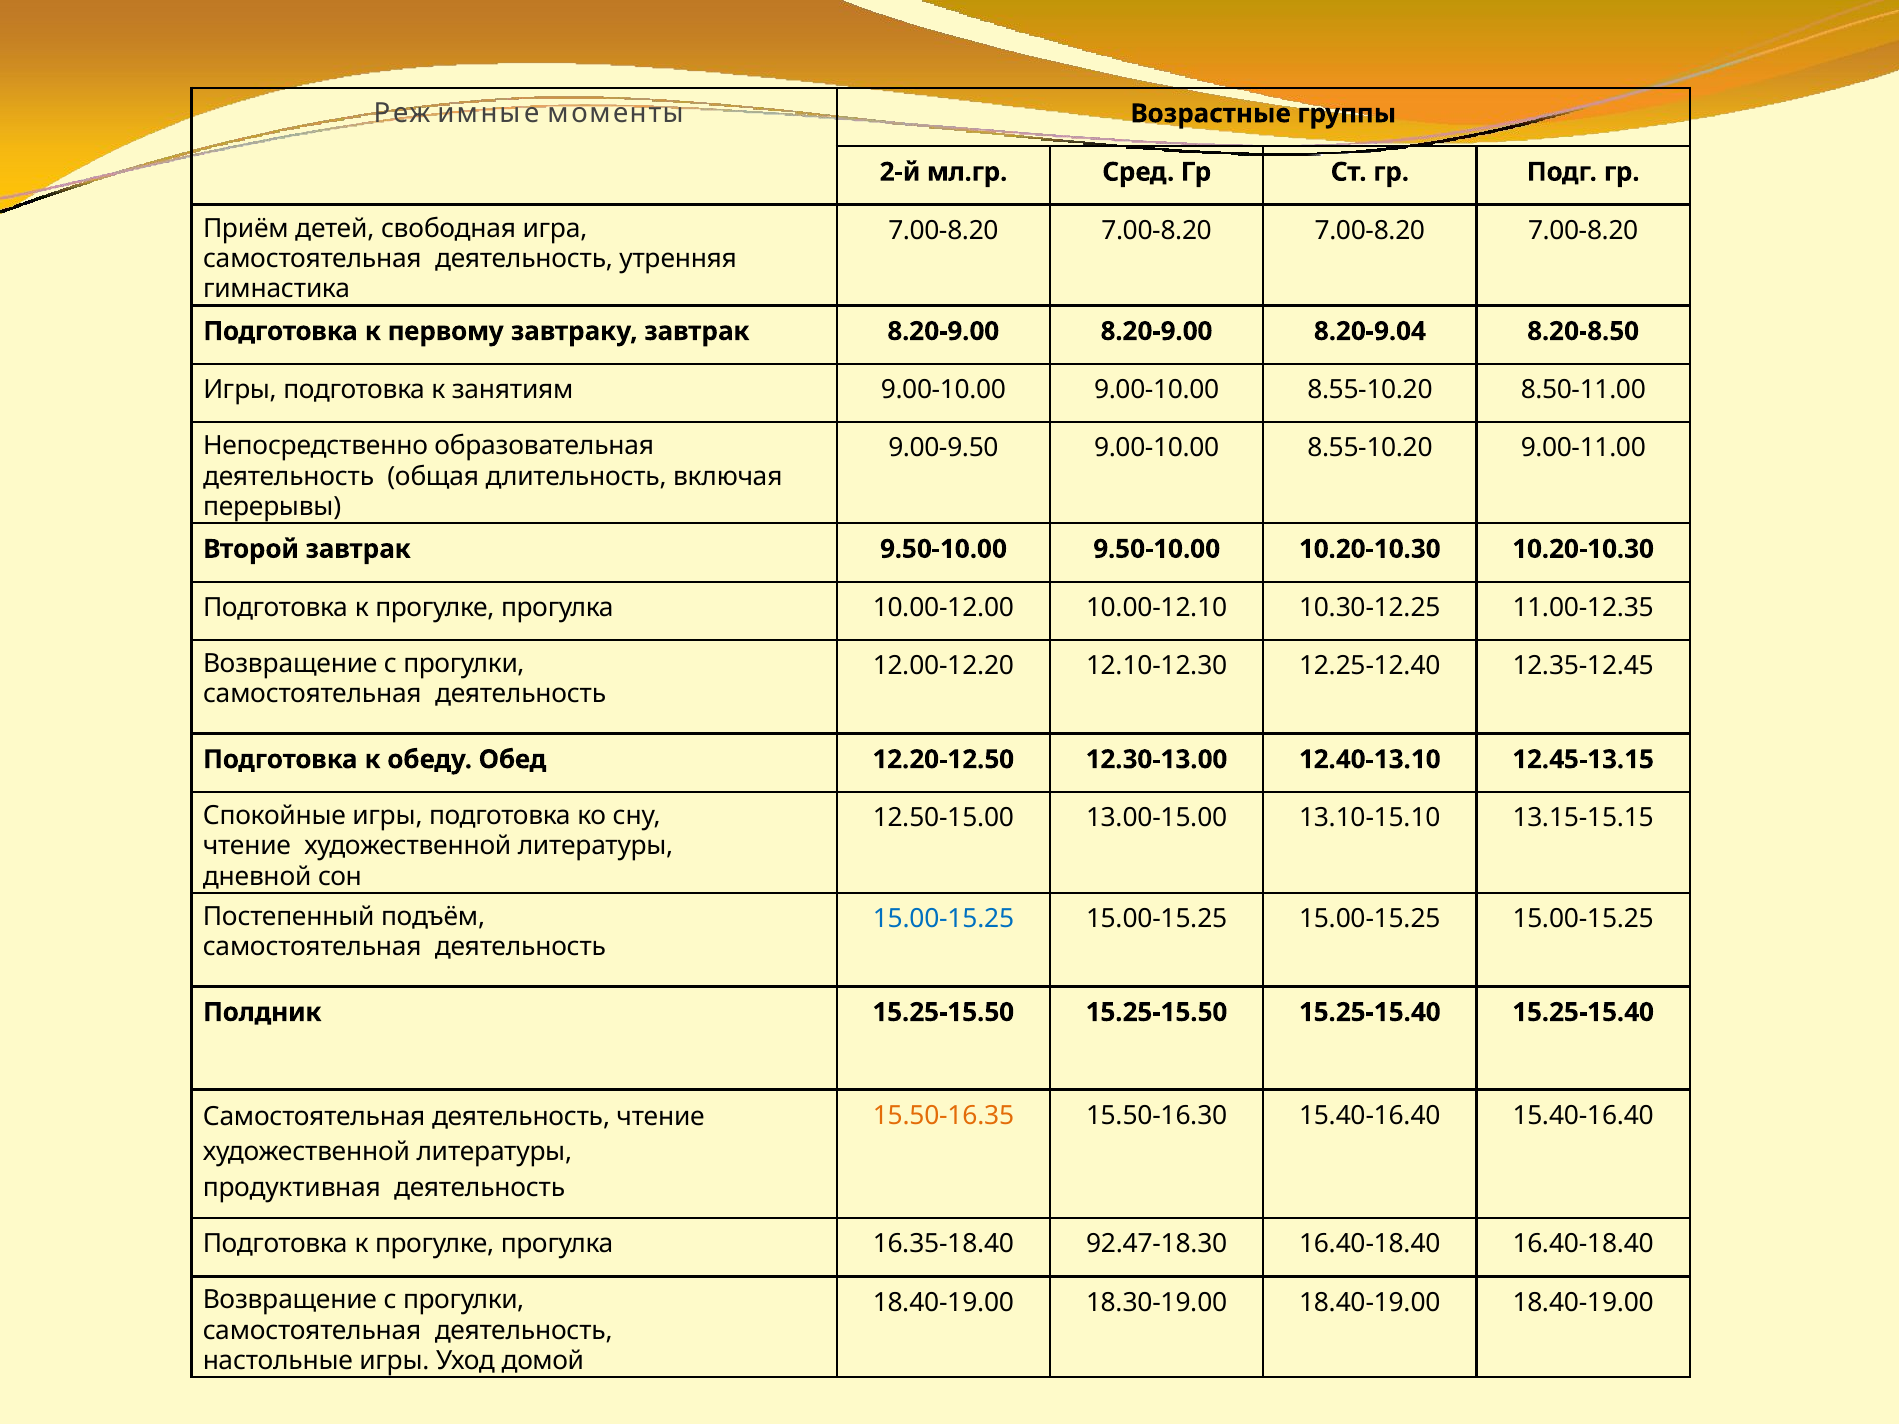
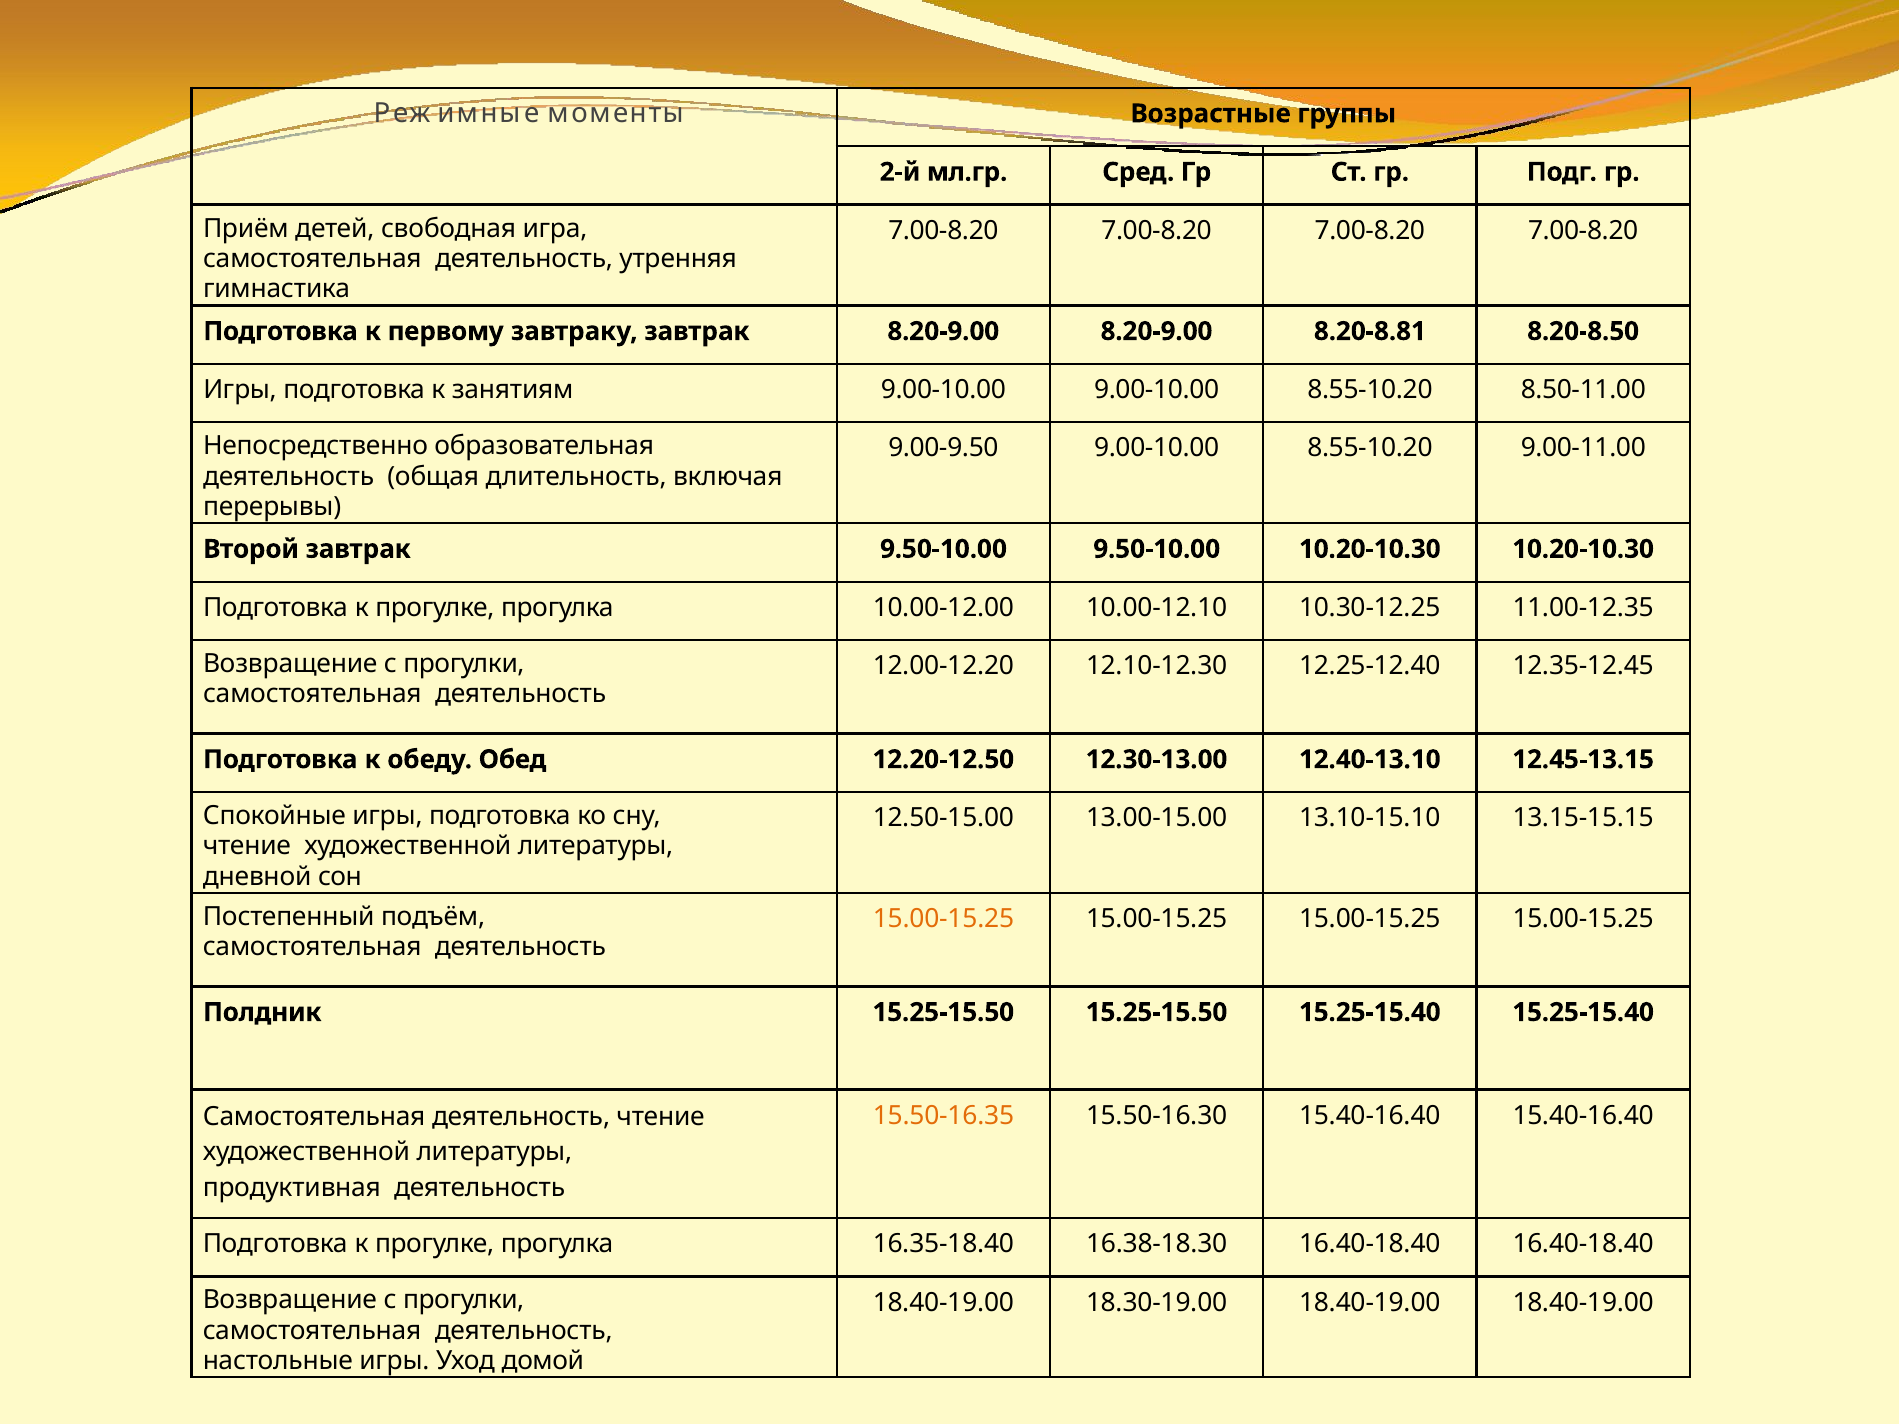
8.20-9.04: 8.20-9.04 -> 8.20-8.81
15.00-15.25 at (943, 919) colour: blue -> orange
92.47-18.30: 92.47-18.30 -> 16.38-18.30
